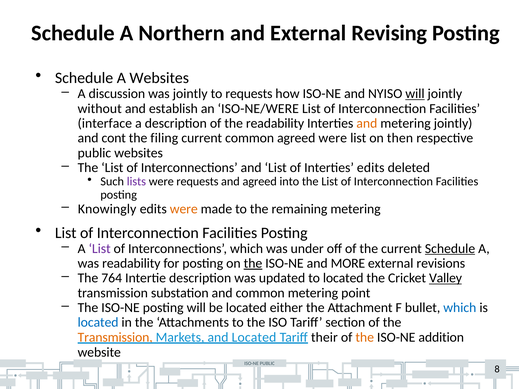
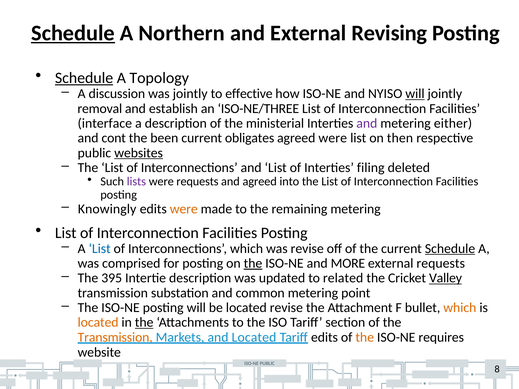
Schedule at (73, 33) underline: none -> present
Schedule at (84, 78) underline: none -> present
A Websites: Websites -> Topology
to requests: requests -> effective
without: without -> removal
ISO-NE/WERE: ISO-NE/WERE -> ISO-NE/THREE
the readability: readability -> ministerial
and at (367, 123) colour: orange -> purple
metering jointly: jointly -> either
filing: filing -> been
current common: common -> obligates
websites at (139, 153) underline: none -> present
Interties edits: edits -> filing
List at (100, 249) colour: purple -> blue
was under: under -> revise
was readability: readability -> comprised
external revisions: revisions -> requests
764: 764 -> 395
to located: located -> related
located either: either -> revise
which at (460, 308) colour: blue -> orange
located at (98, 323) colour: blue -> orange
the at (144, 323) underline: none -> present
Tariff their: their -> edits
addition: addition -> requires
